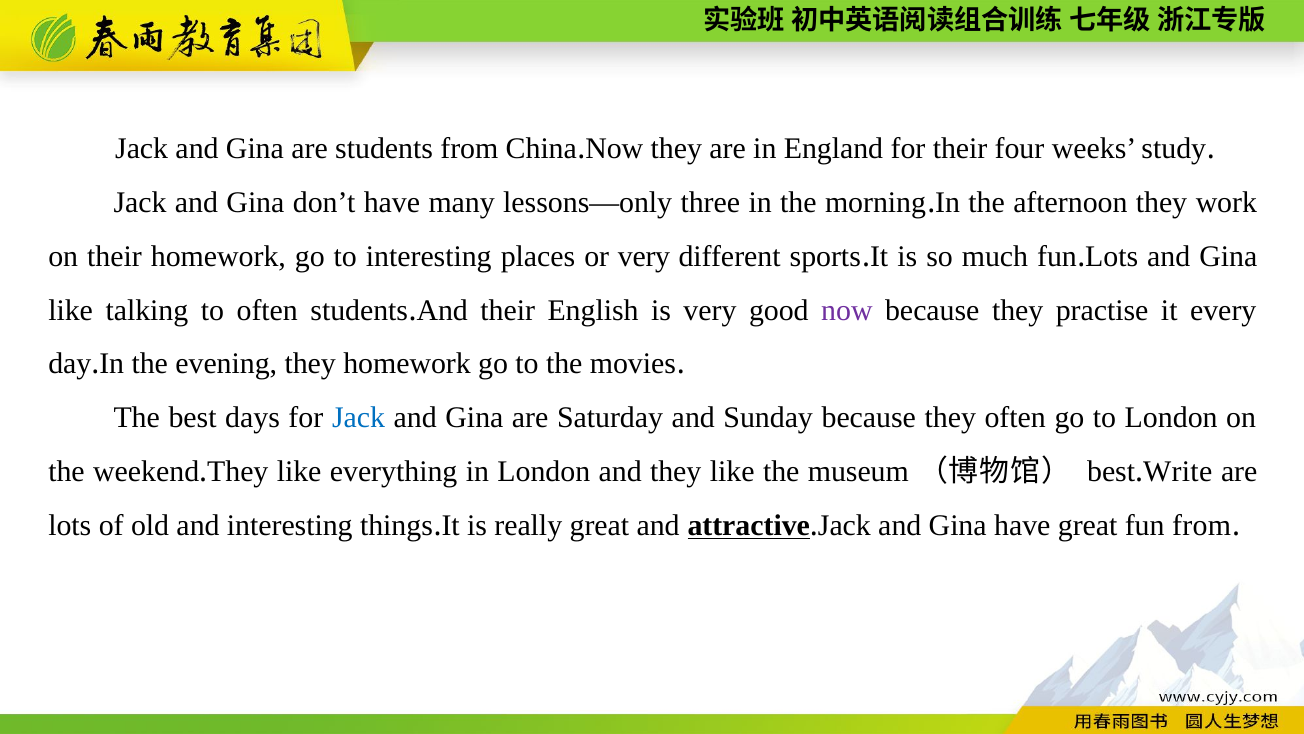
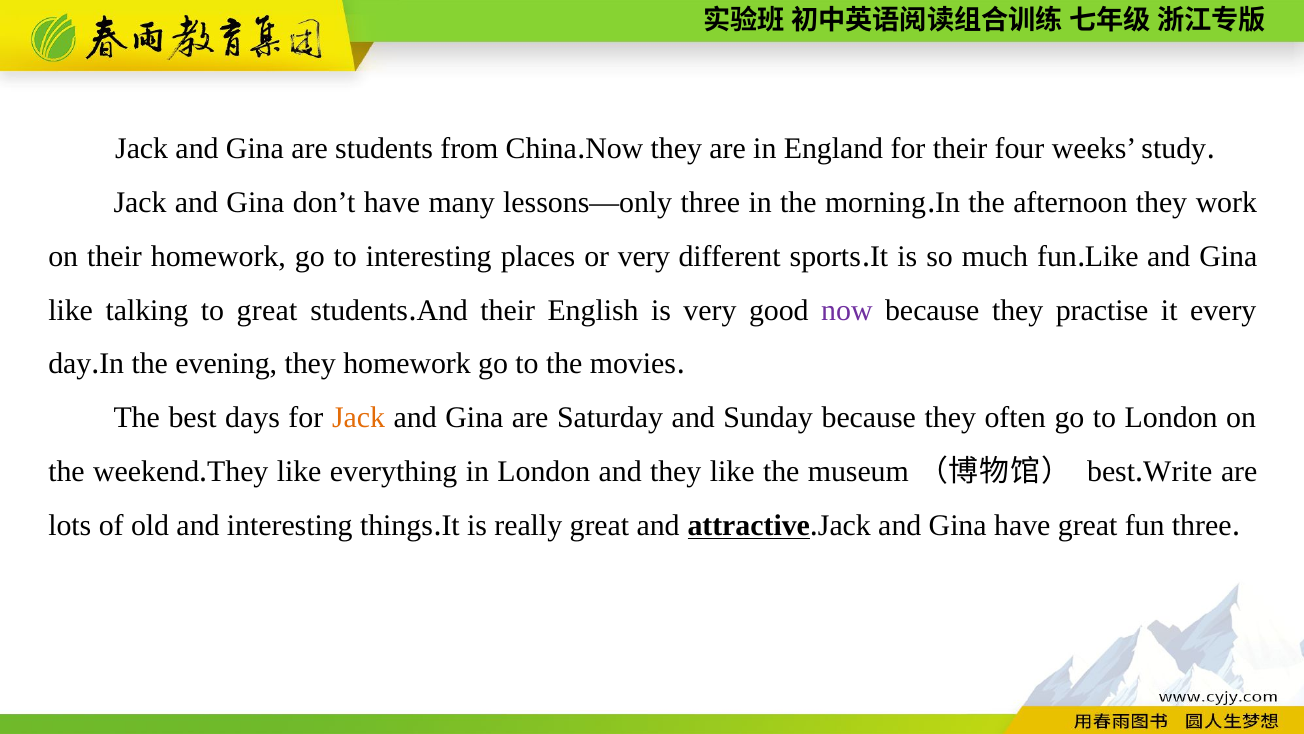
Lots at (1112, 256): Lots -> Like
to often: often -> great
Jack at (359, 418) colour: blue -> orange
fun from: from -> three
